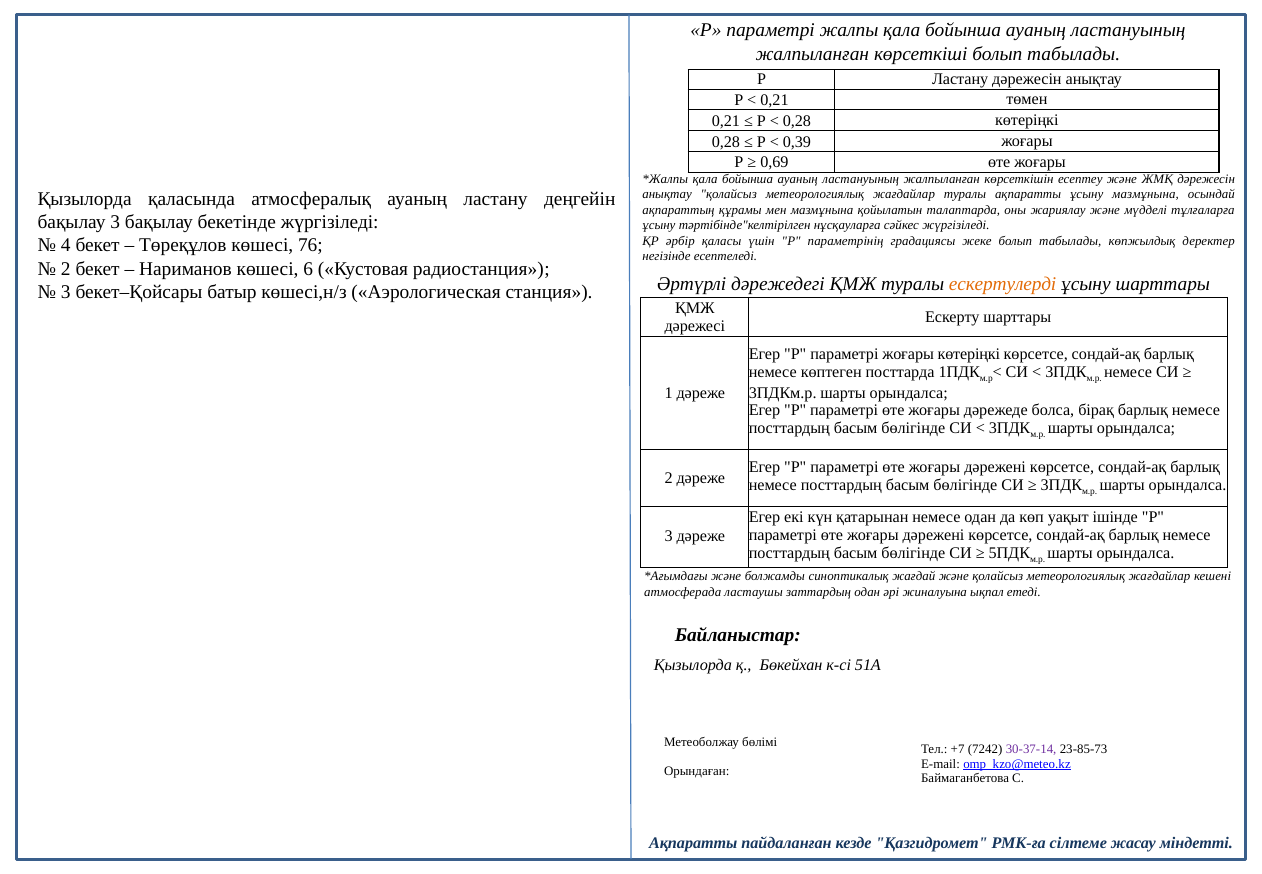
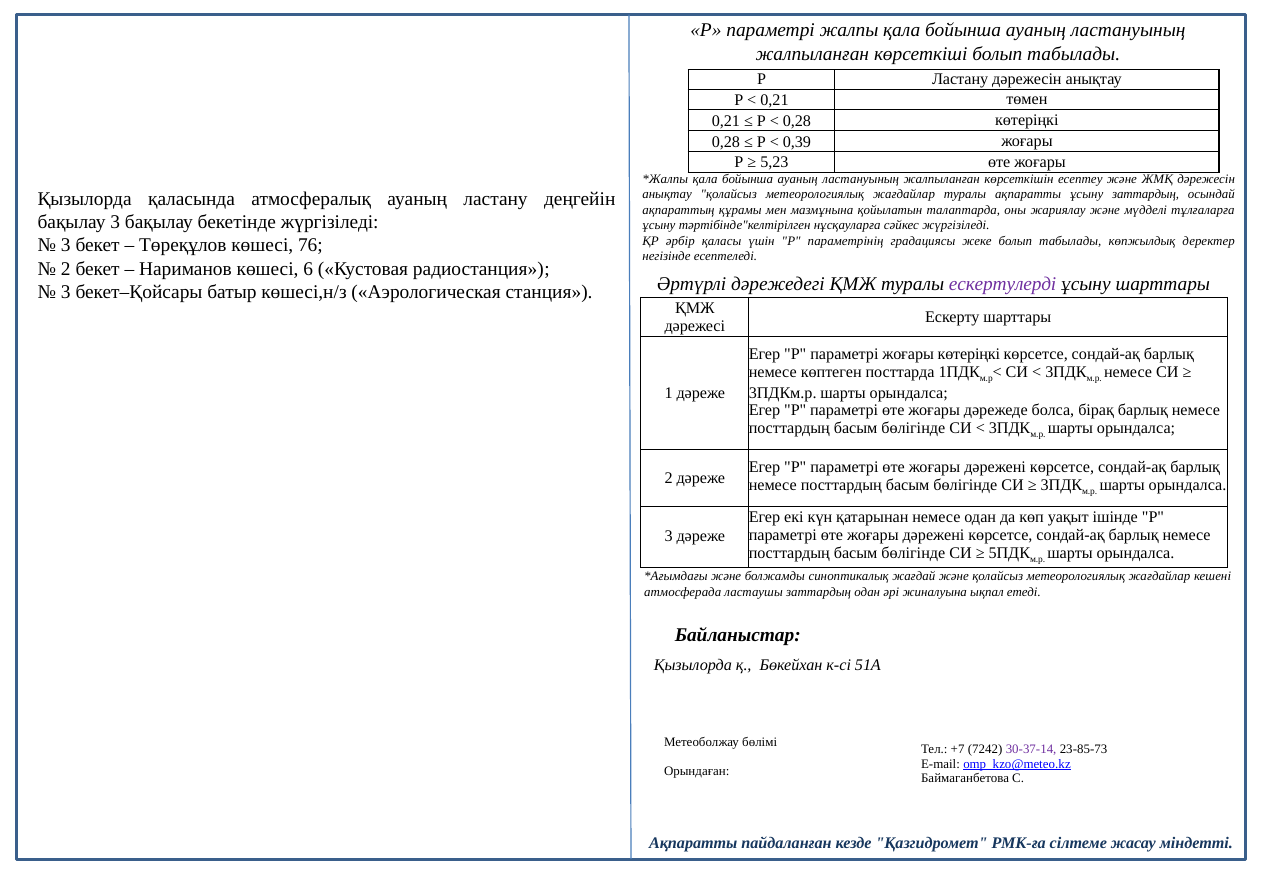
0,69: 0,69 -> 5,23
ұсыну мазмұнына: мазмұнына -> заттардың
4 at (66, 245): 4 -> 3
ескертулерді colour: orange -> purple
